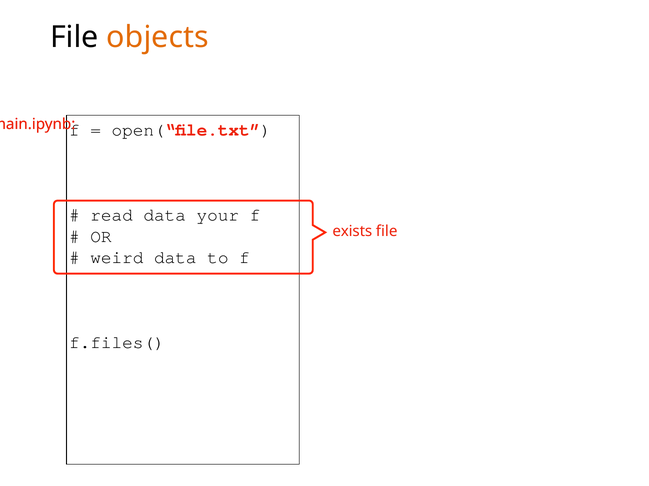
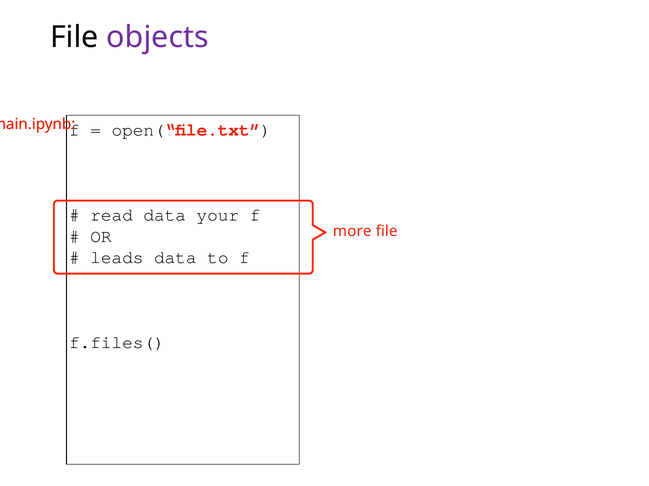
objects colour: orange -> purple
exists: exists -> more
weird: weird -> leads
